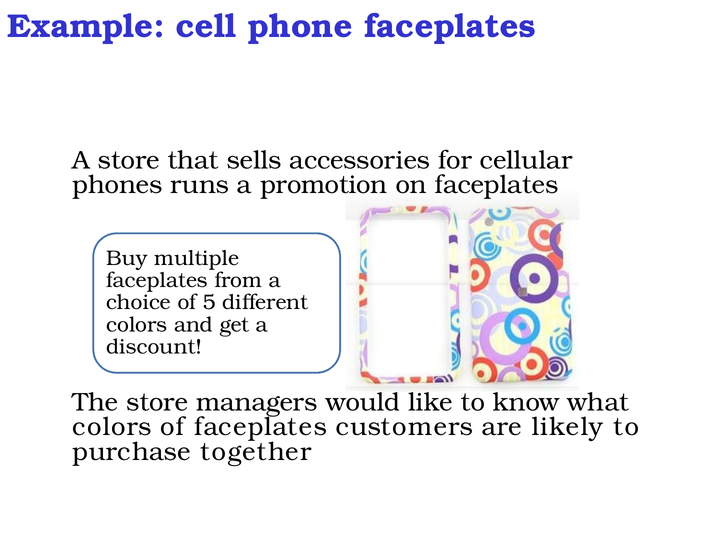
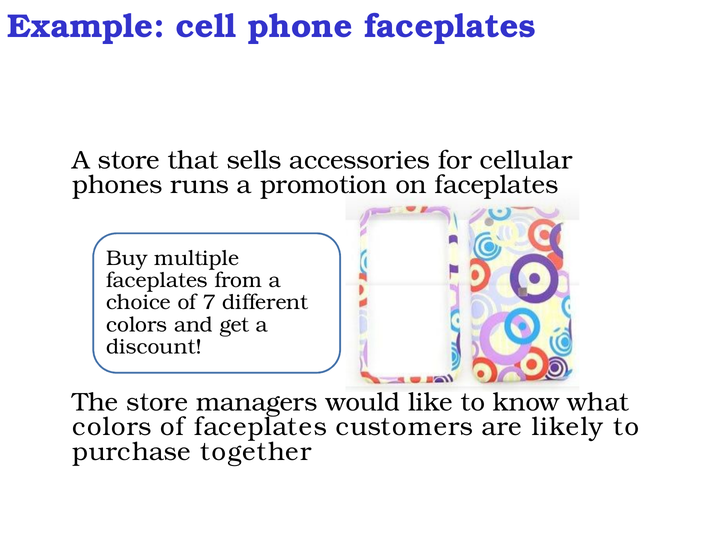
5: 5 -> 7
